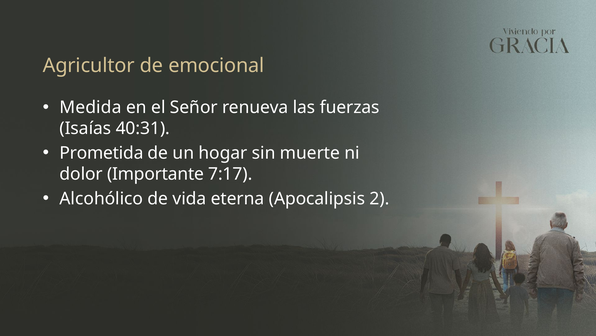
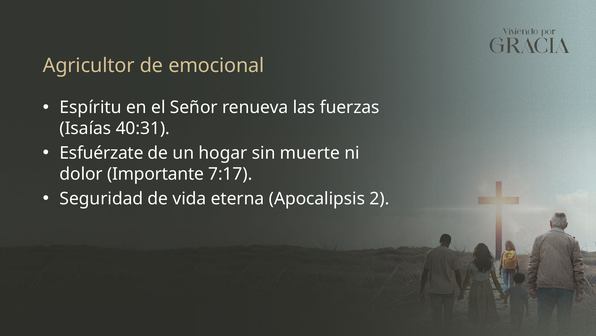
Medida: Medida -> Espíritu
Prometida: Prometida -> Esfuérzate
Alcohólico: Alcohólico -> Seguridad
